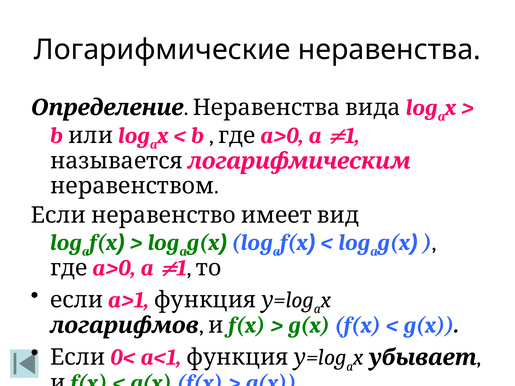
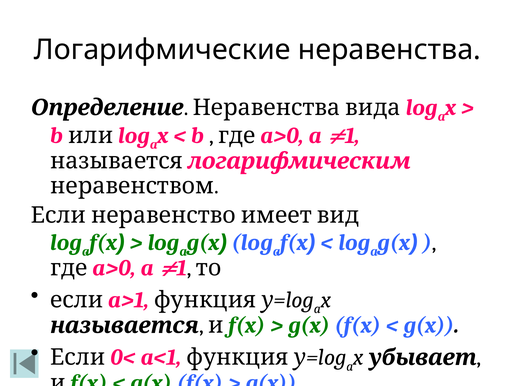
логарифмов: логарифмов -> называется
